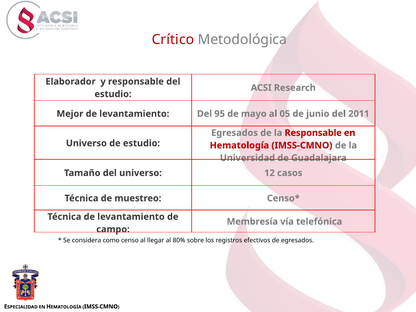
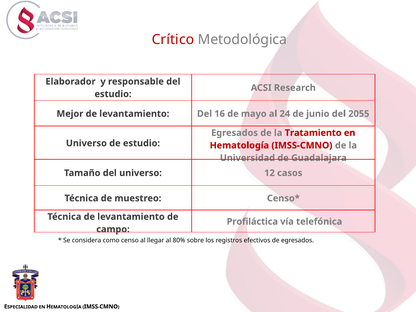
95: 95 -> 16
05: 05 -> 24
2011: 2011 -> 2055
la Responsable: Responsable -> Tratamiento
Membresía: Membresía -> Profiláctica
